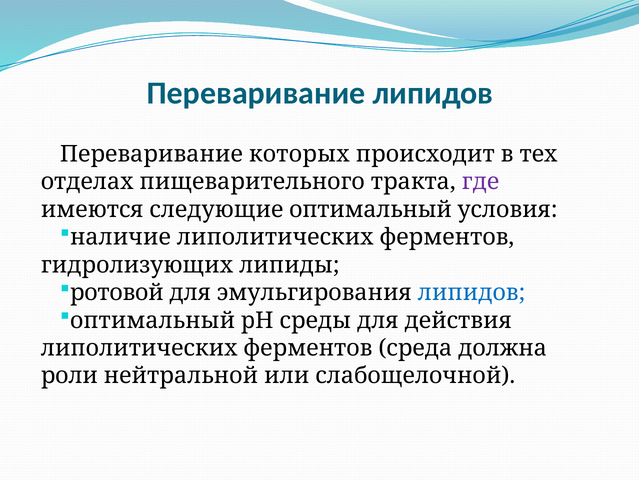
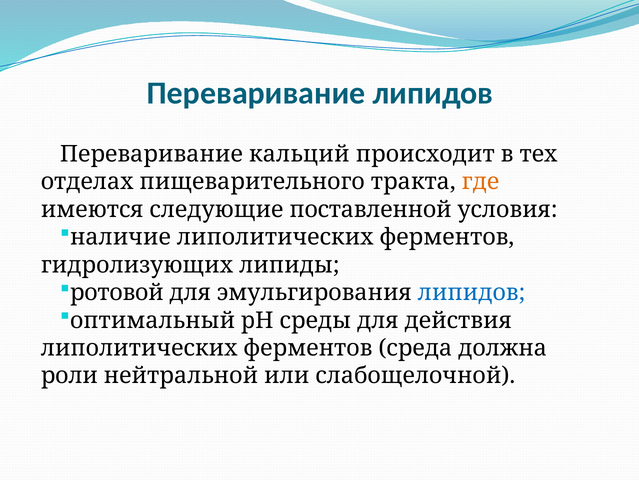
которых: которых -> кальций
где colour: purple -> orange
следующие оптимальный: оптимальный -> поставленной
